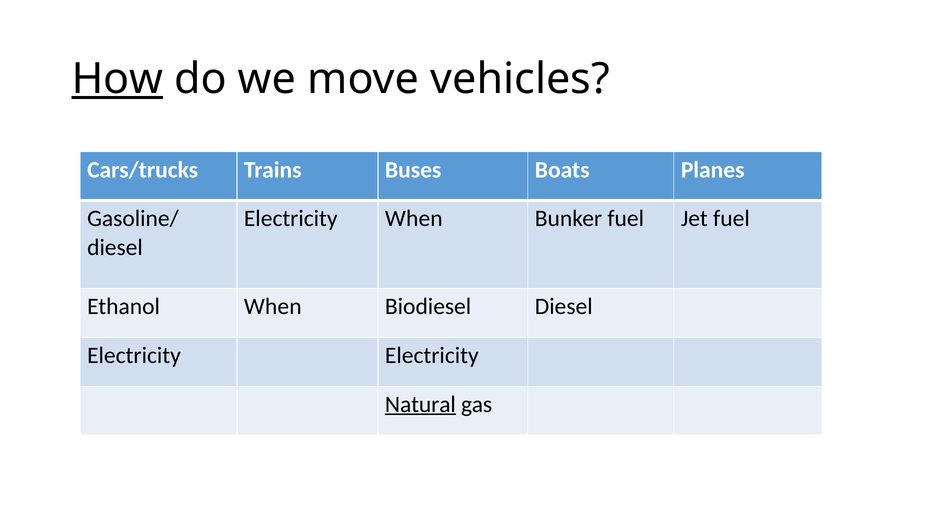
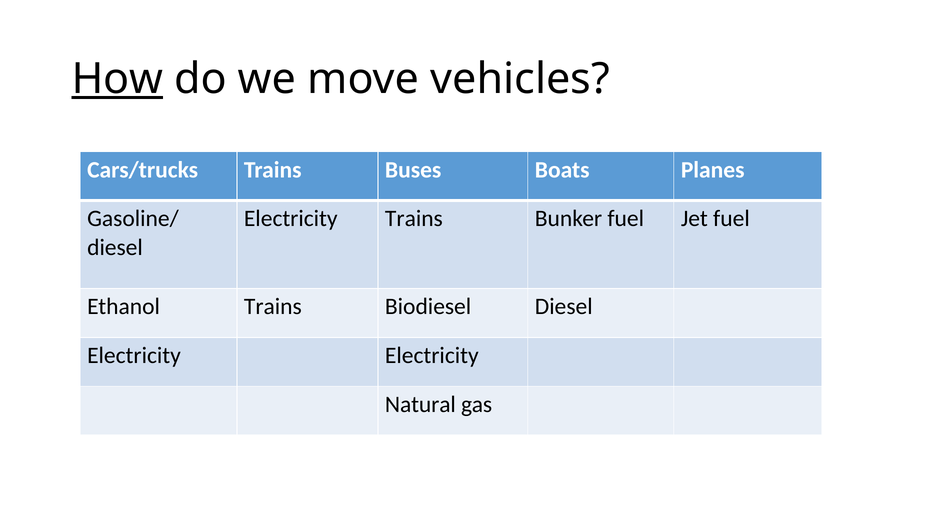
Electricity When: When -> Trains
Ethanol When: When -> Trains
Natural underline: present -> none
